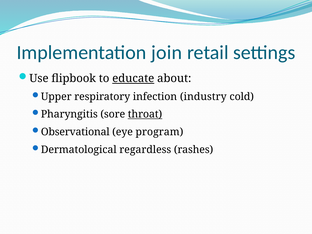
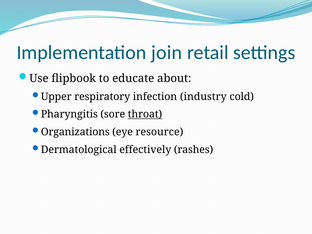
educate underline: present -> none
Observational: Observational -> Organizations
program: program -> resource
regardless: regardless -> effectively
